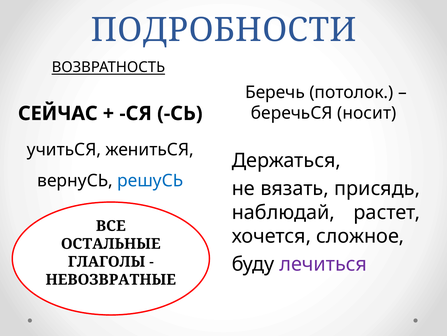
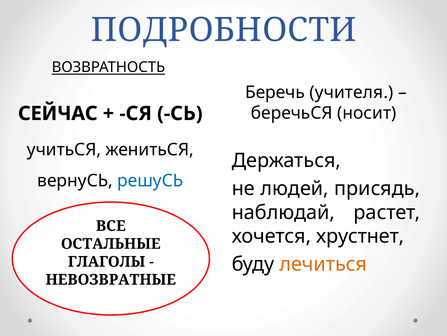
потолок: потолок -> учителя
вязать: вязать -> людей
сложное: сложное -> хрустнет
лечиться colour: purple -> orange
